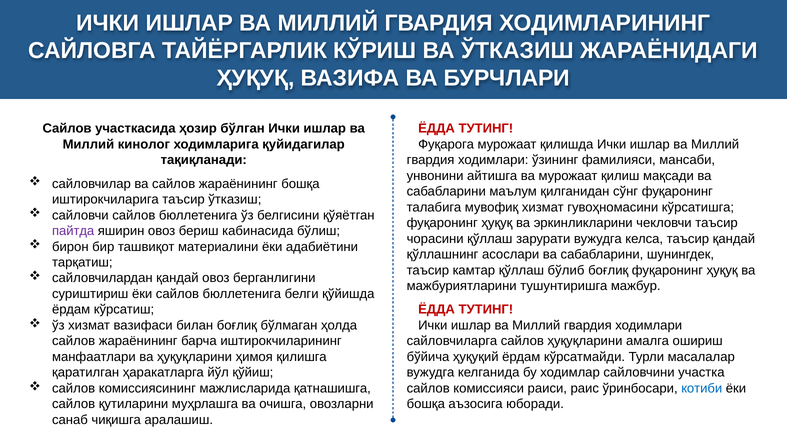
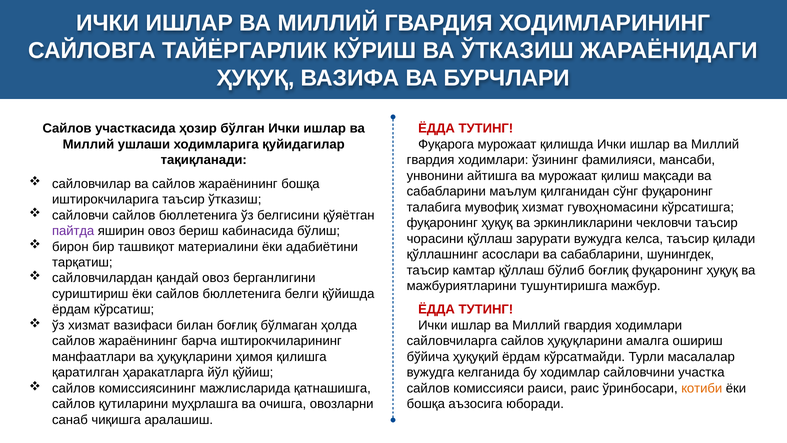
кинолог: кинолог -> ушлаши
таъсир қандай: қандай -> қилади
котиби colour: blue -> orange
